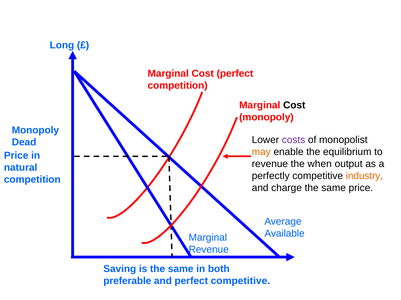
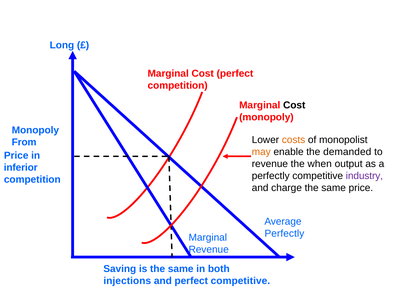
costs colour: purple -> orange
Dead: Dead -> From
equilibrium: equilibrium -> demanded
natural: natural -> inferior
industry colour: orange -> purple
Available at (285, 234): Available -> Perfectly
preferable: preferable -> injections
